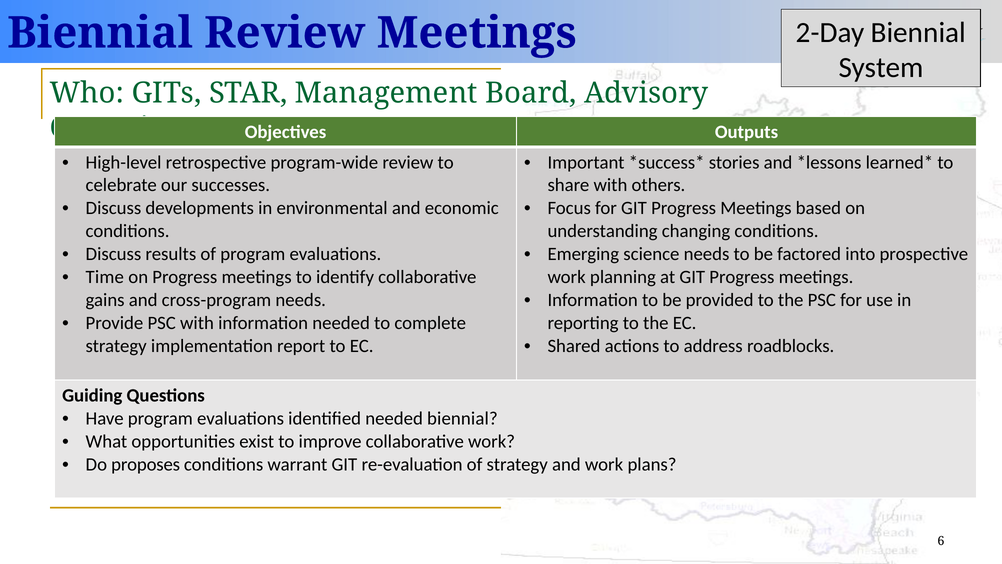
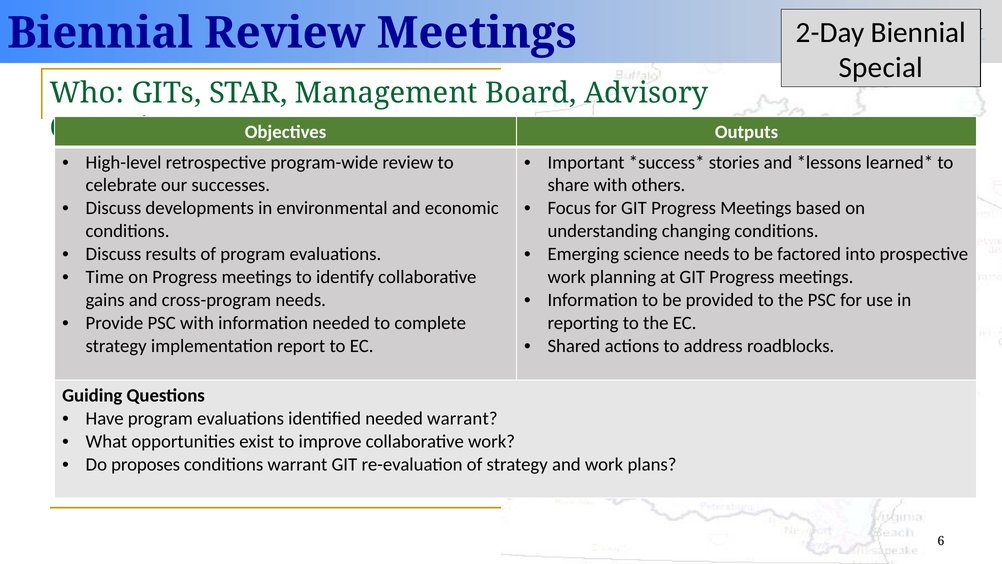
System: System -> Special
needed biennial: biennial -> warrant
